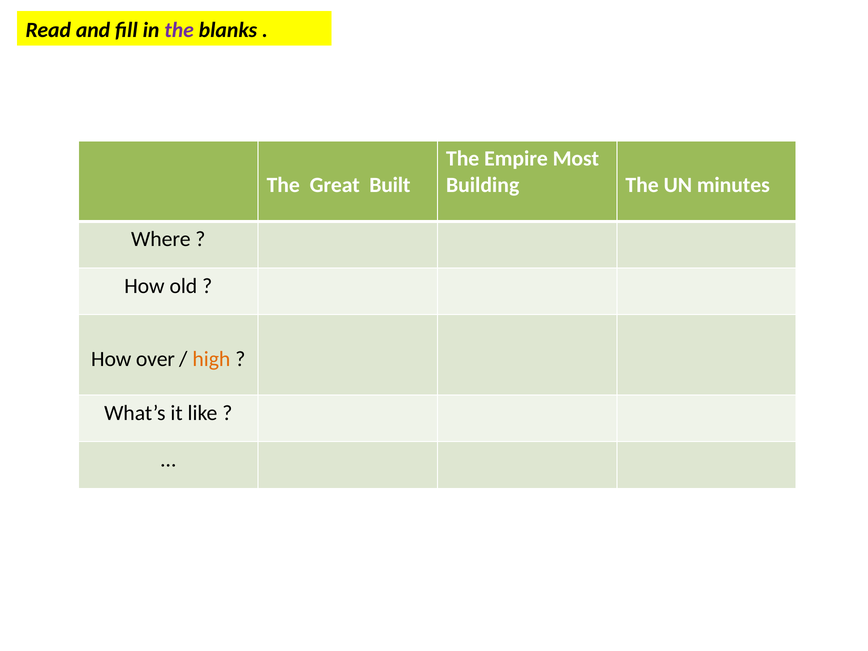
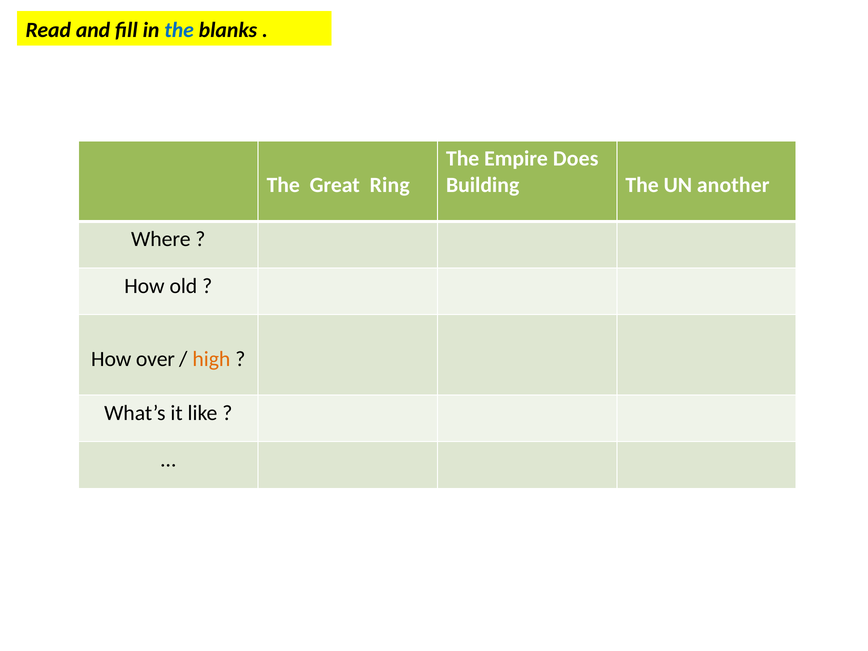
the at (179, 30) colour: purple -> blue
Most: Most -> Does
Built: Built -> Ring
minutes: minutes -> another
